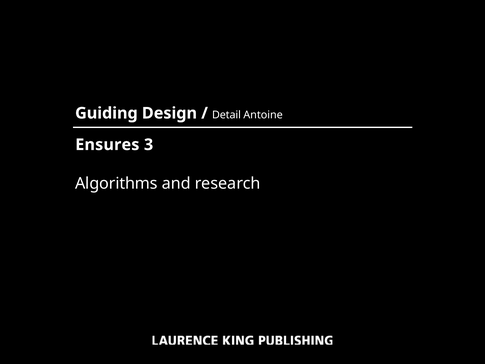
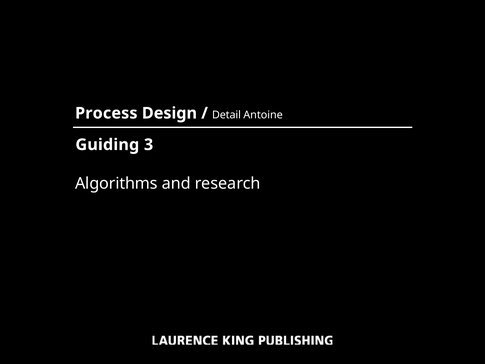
Guiding: Guiding -> Process
Ensures: Ensures -> Guiding
